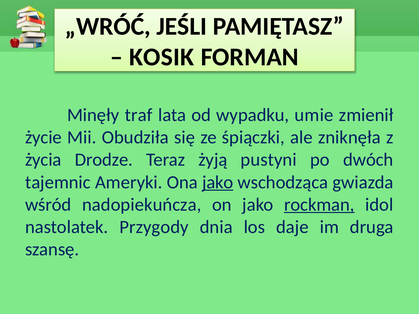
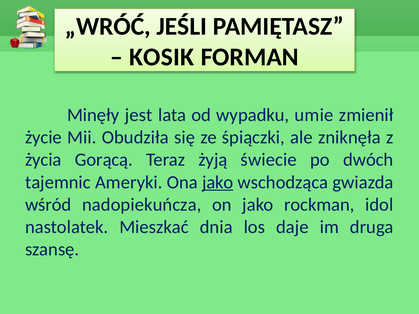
traf: traf -> jest
Drodze: Drodze -> Gorącą
pustyni: pustyni -> świecie
rockman underline: present -> none
Przygody: Przygody -> Mieszkać
